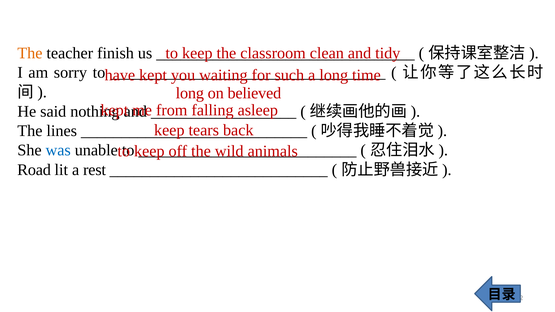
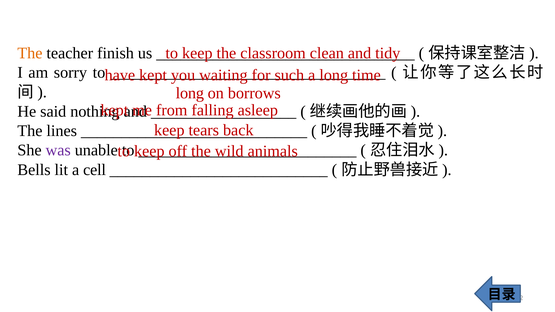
believed: believed -> borrows
was colour: blue -> purple
Road: Road -> Bells
rest: rest -> cell
